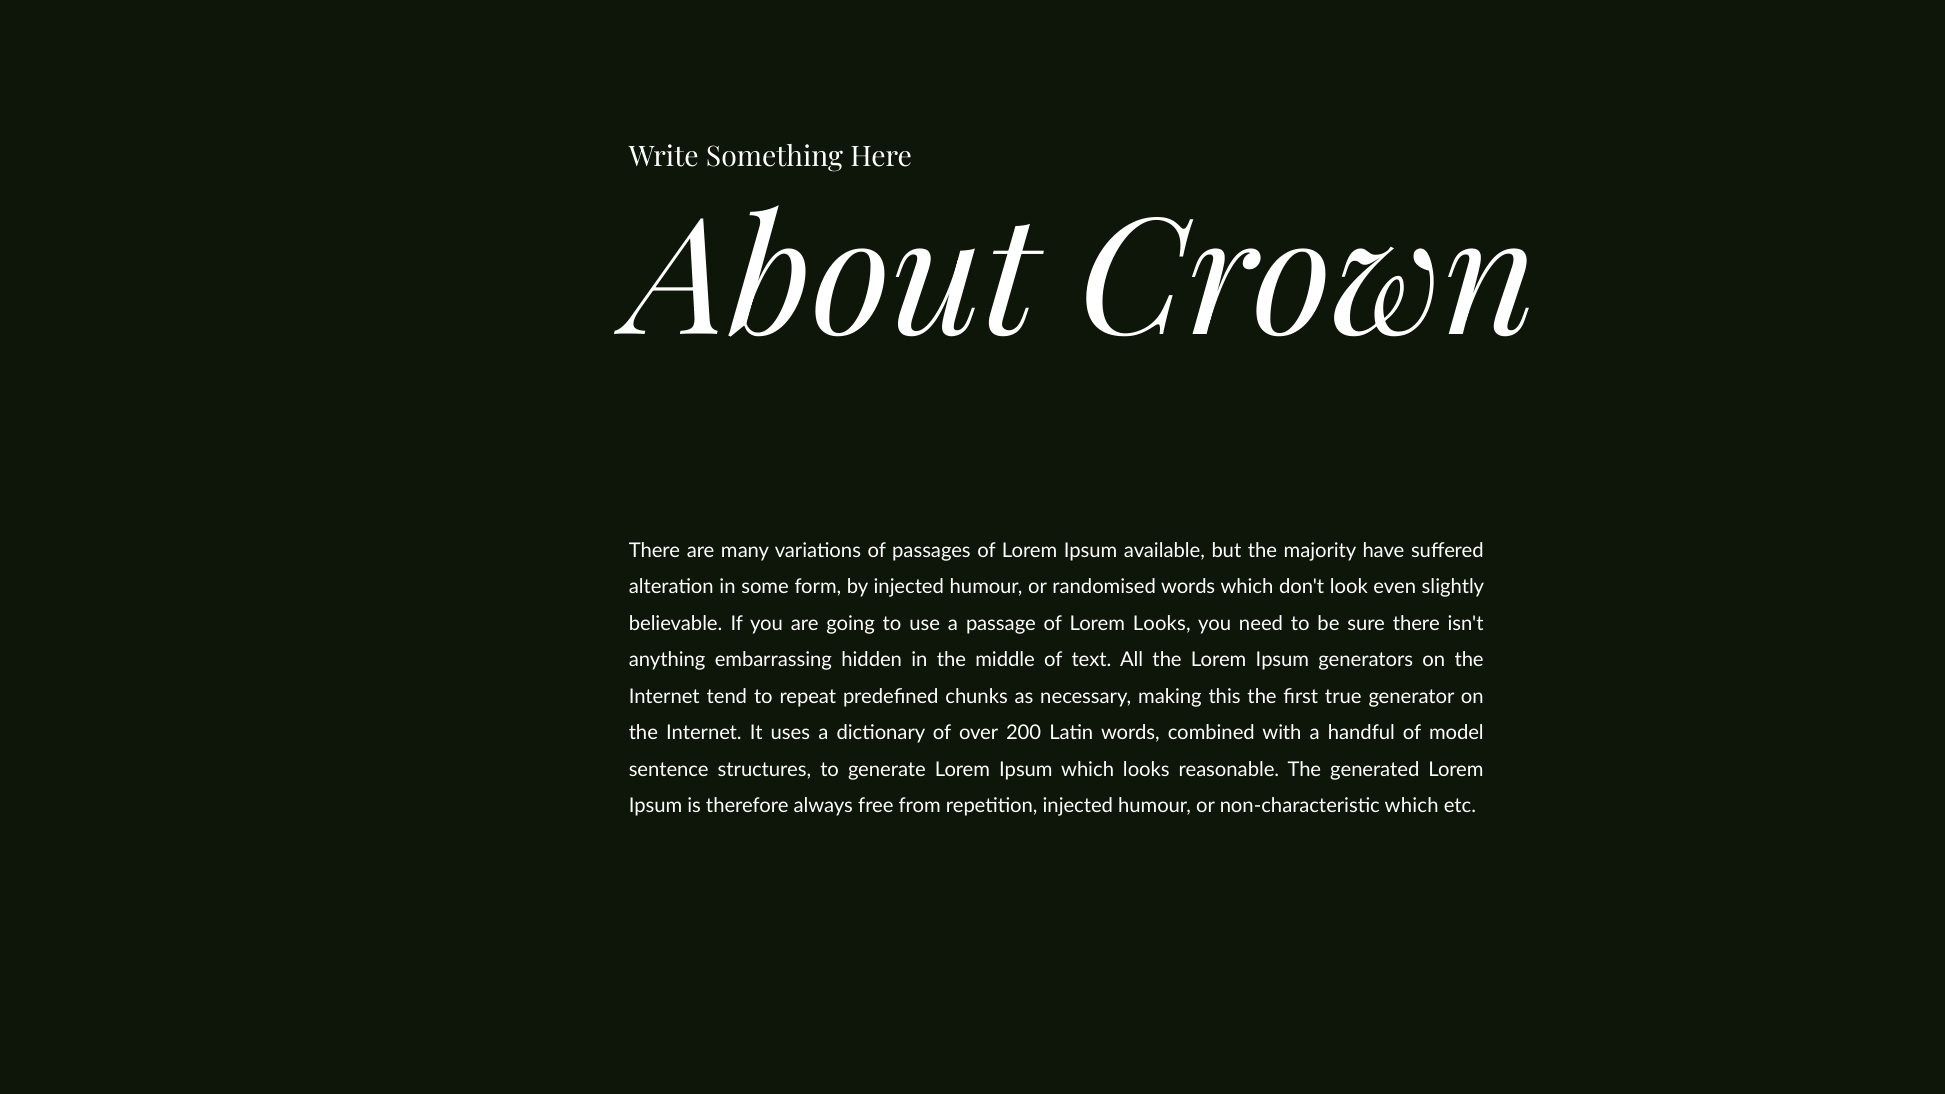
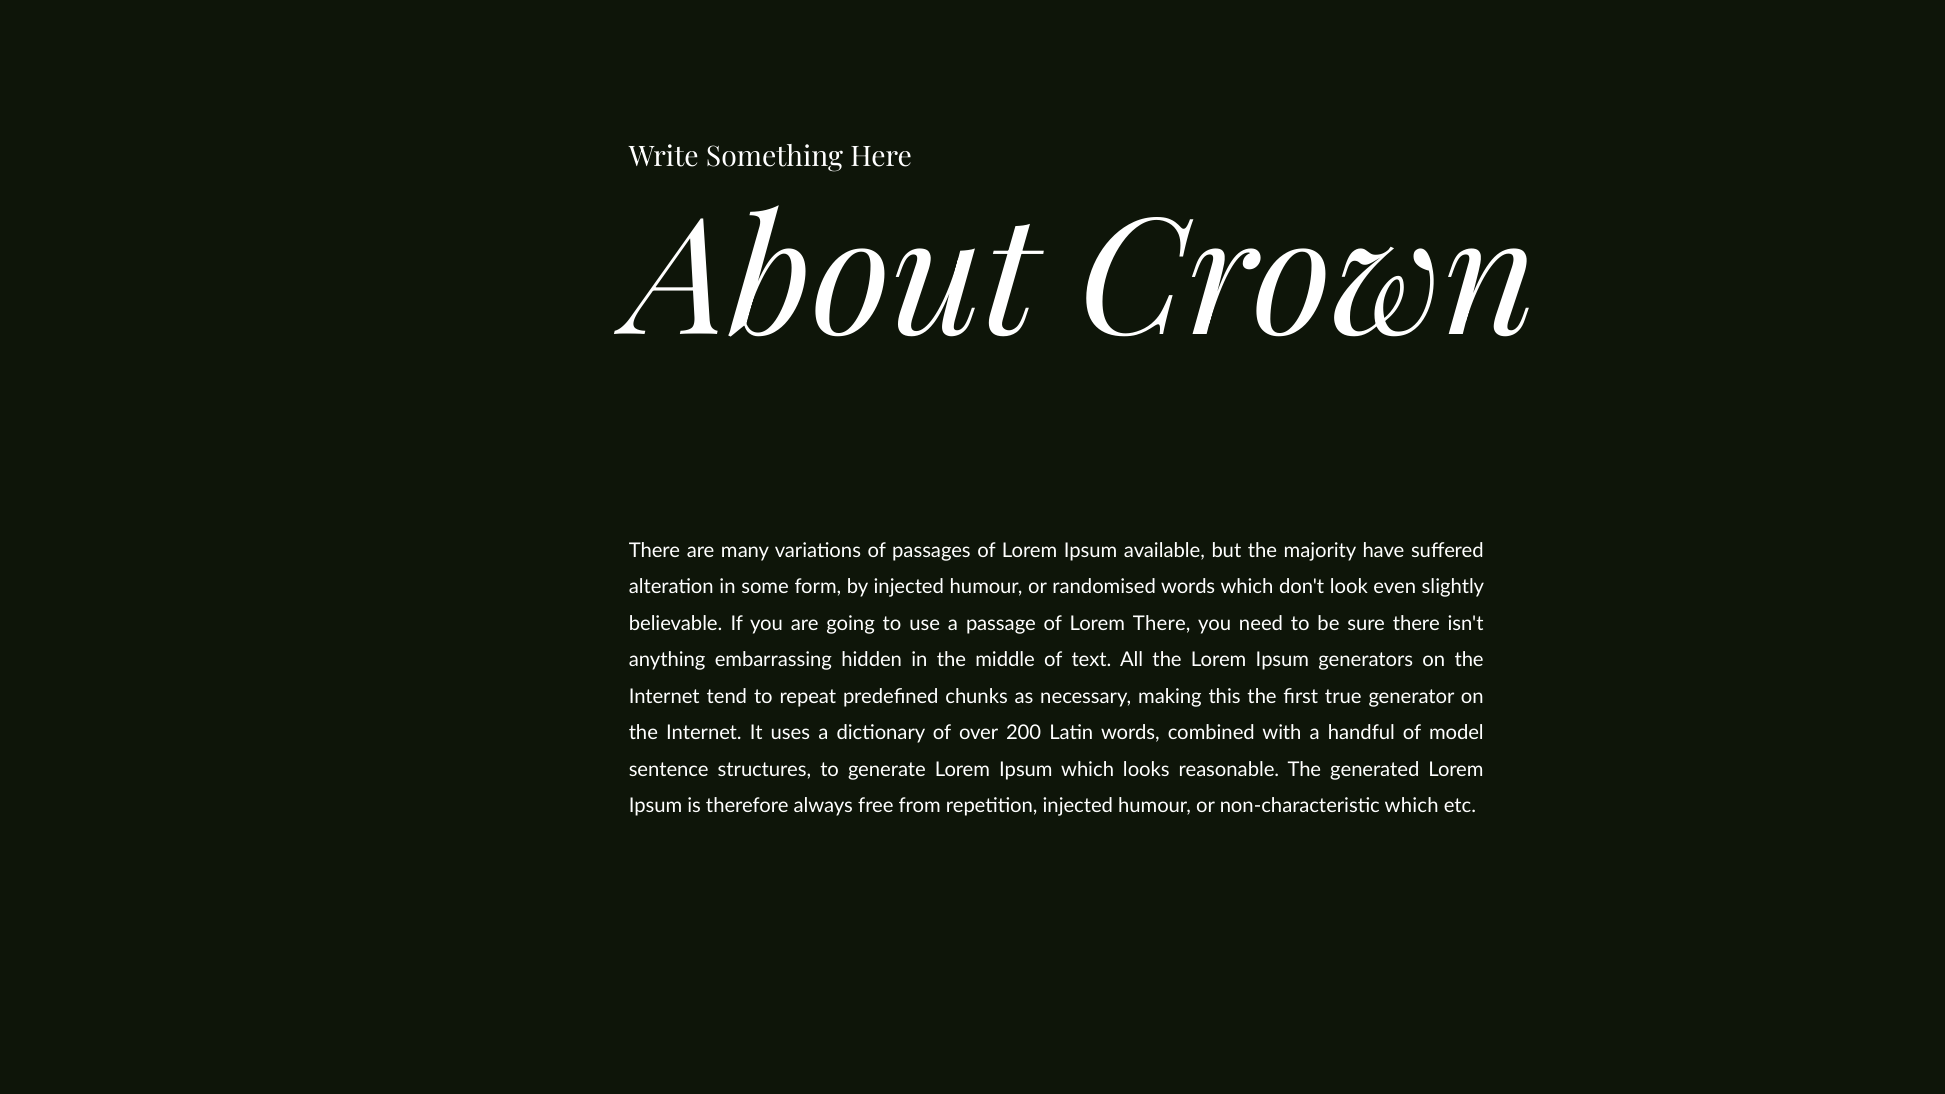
Lorem Looks: Looks -> There
